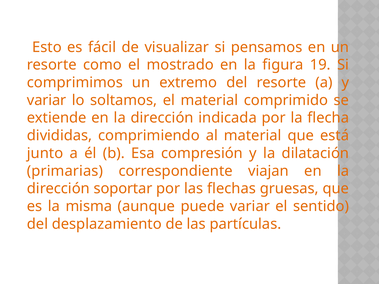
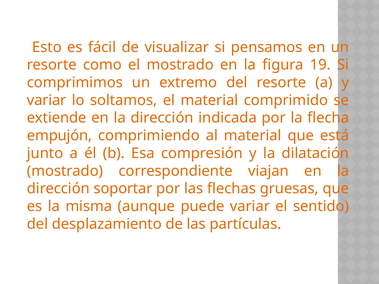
divididas: divididas -> empujón
primarias at (65, 171): primarias -> mostrado
